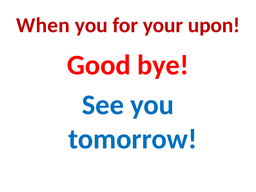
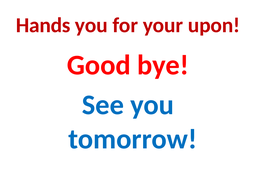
When: When -> Hands
